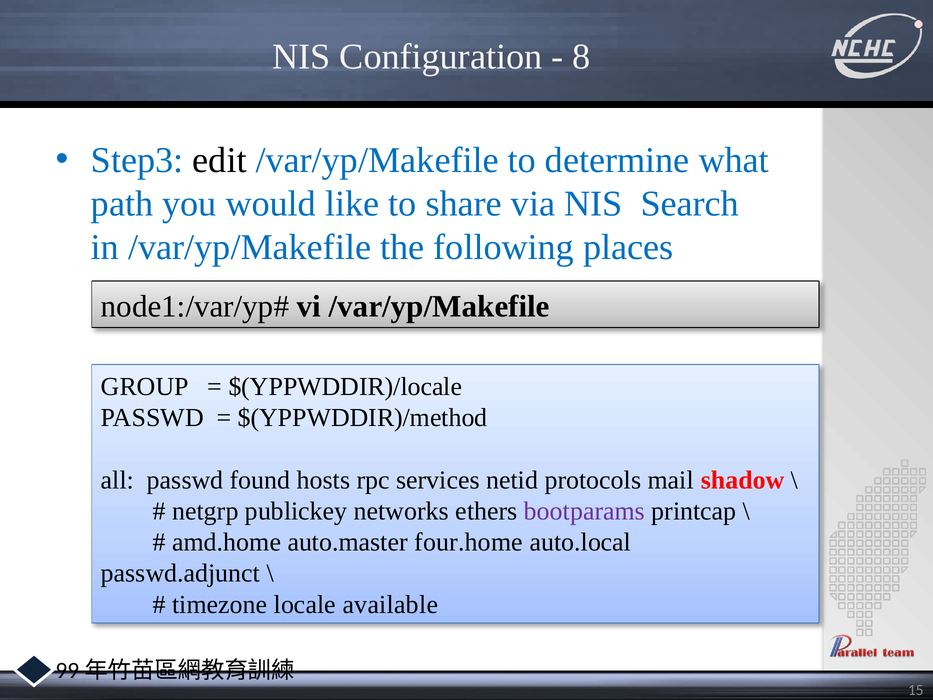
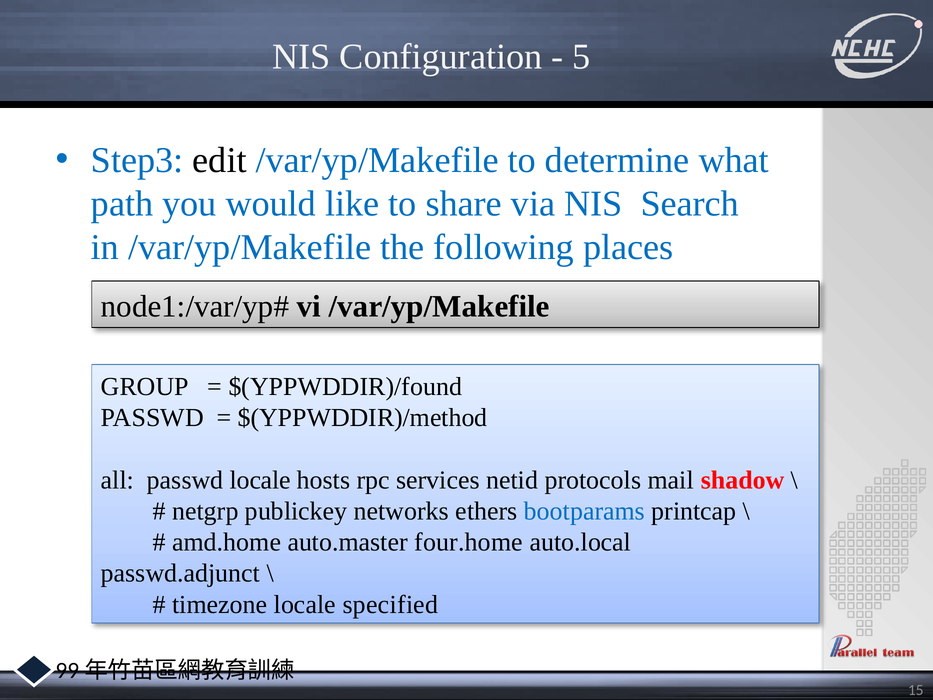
8: 8 -> 5
$(YPPWDDIR)/locale: $(YPPWDDIR)/locale -> $(YPPWDDIR)/found
passwd found: found -> locale
bootparams colour: purple -> blue
available: available -> specified
